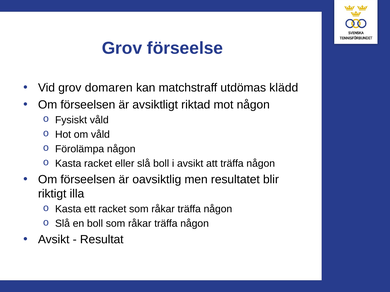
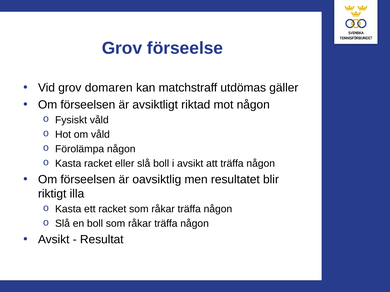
klädd: klädd -> gäller
